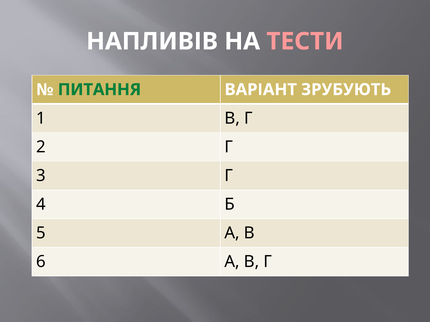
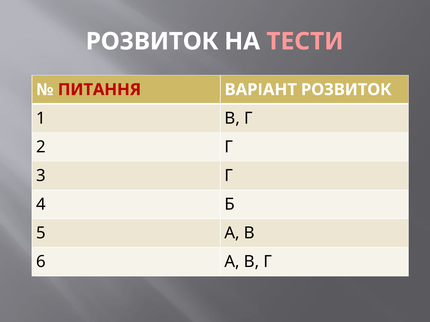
НАПЛИВІВ at (152, 41): НАПЛИВІВ -> РОЗВИТОК
ПИТАННЯ colour: green -> red
ВАРІАНТ ЗРУБУЮТЬ: ЗРУБУЮТЬ -> РОЗВИТОК
